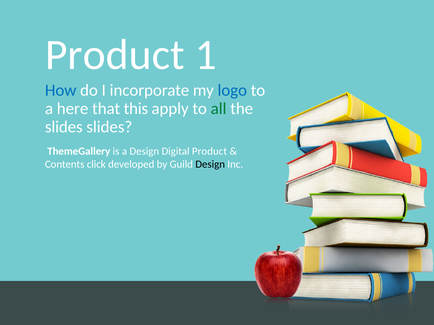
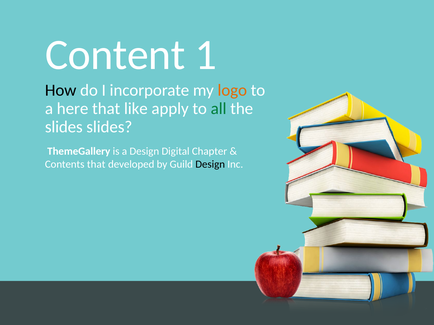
Product at (115, 55): Product -> Content
How colour: blue -> black
logo colour: blue -> orange
this: this -> like
Digital Product: Product -> Chapter
Contents click: click -> that
